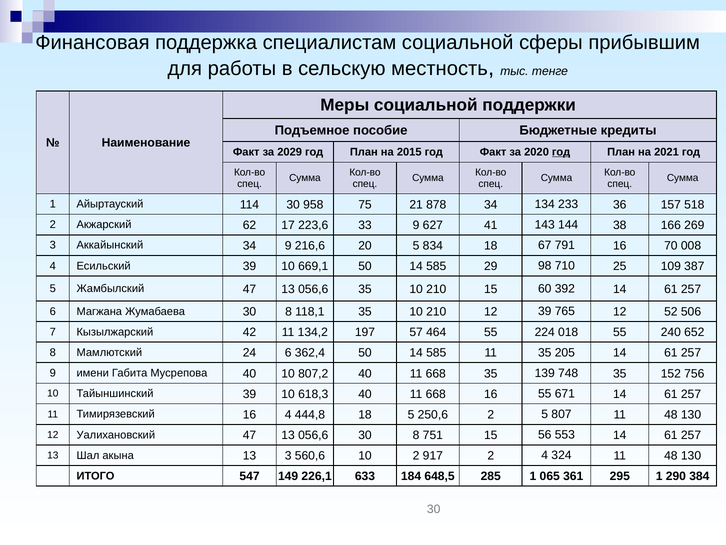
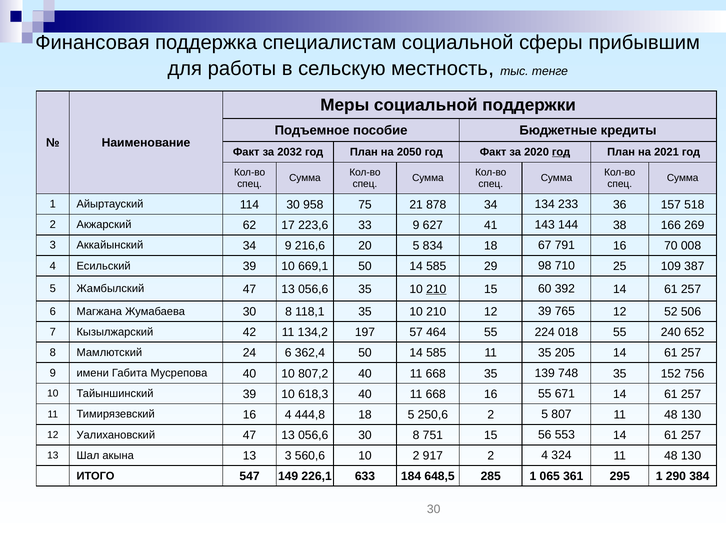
2029: 2029 -> 2032
2015: 2015 -> 2050
210 at (436, 289) underline: none -> present
